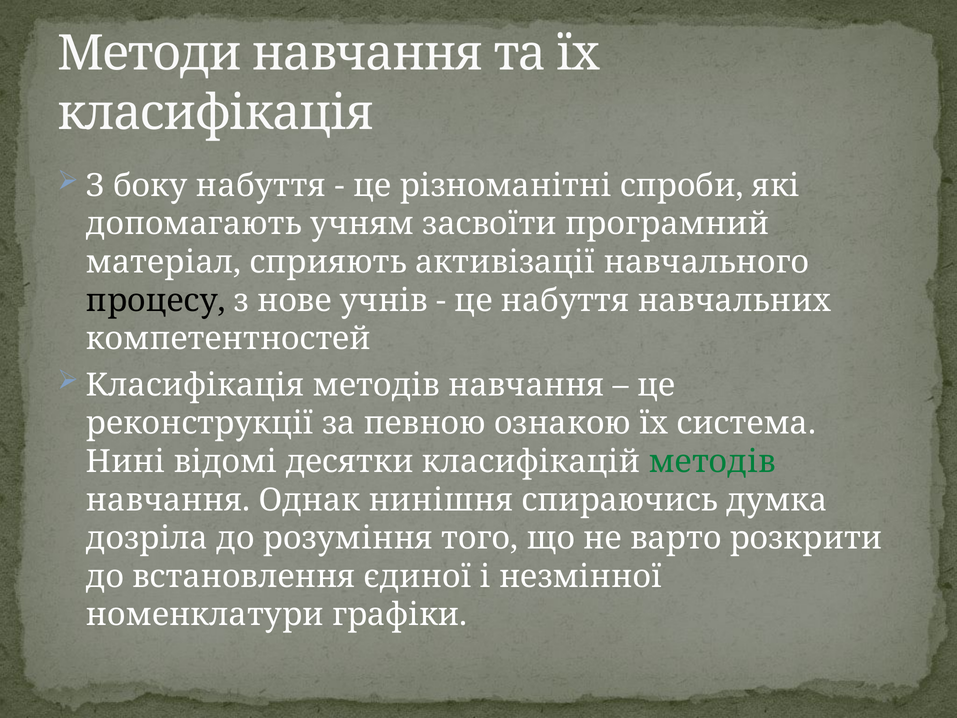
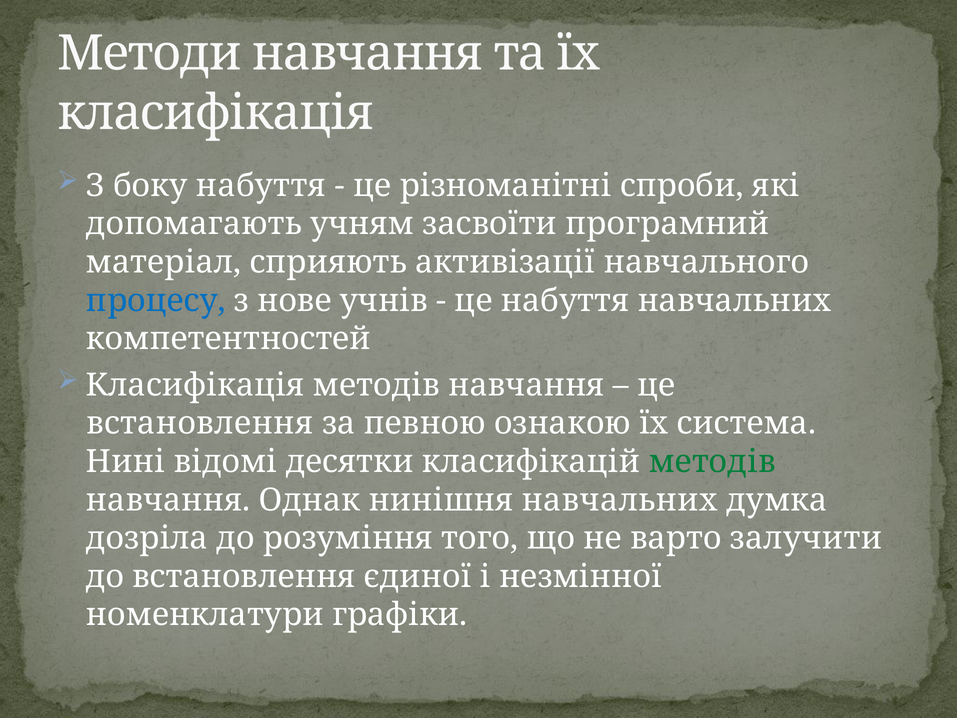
процесу colour: black -> blue
реконструкції at (200, 423): реконструкції -> встановлення
нинішня спираючись: спираючись -> навчальних
розкрити: розкрити -> залучити
